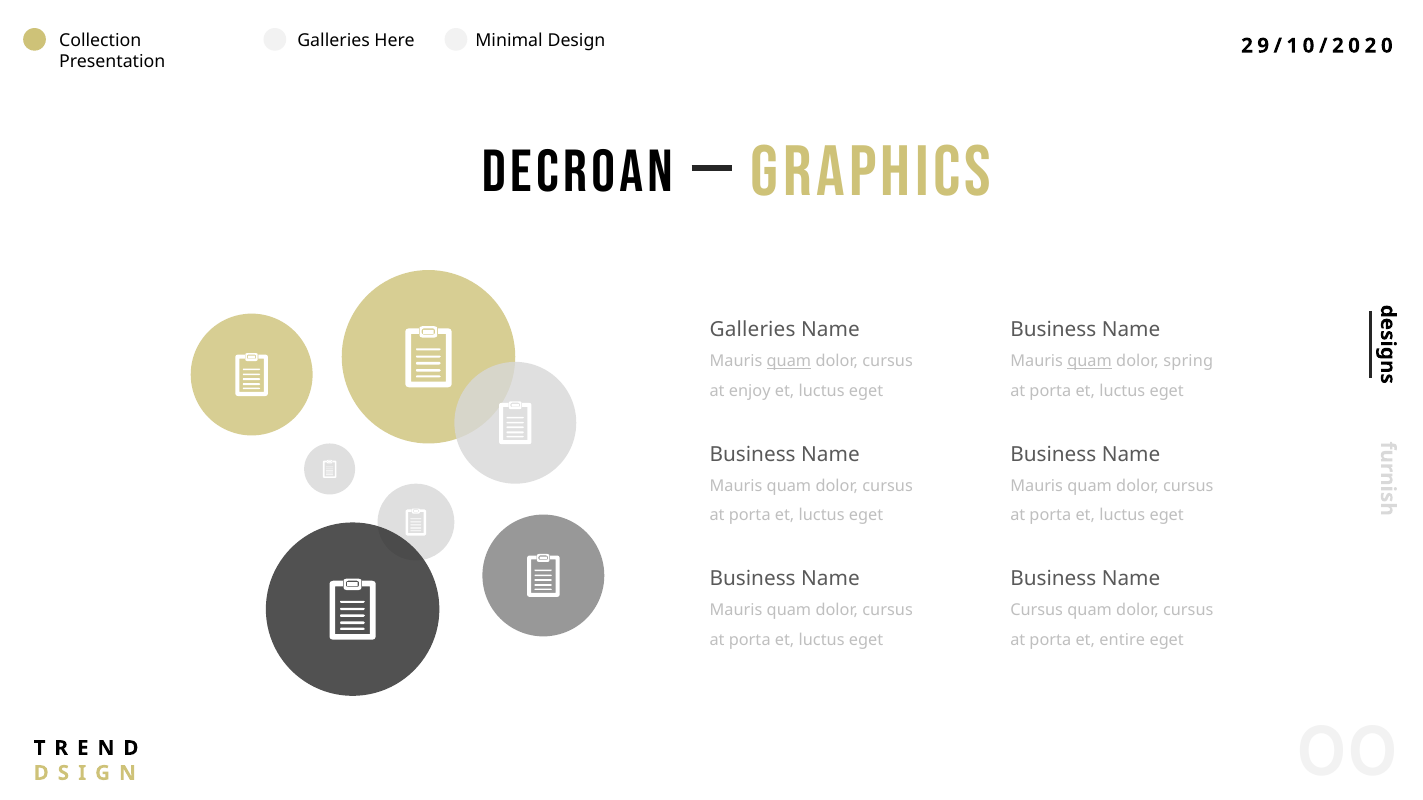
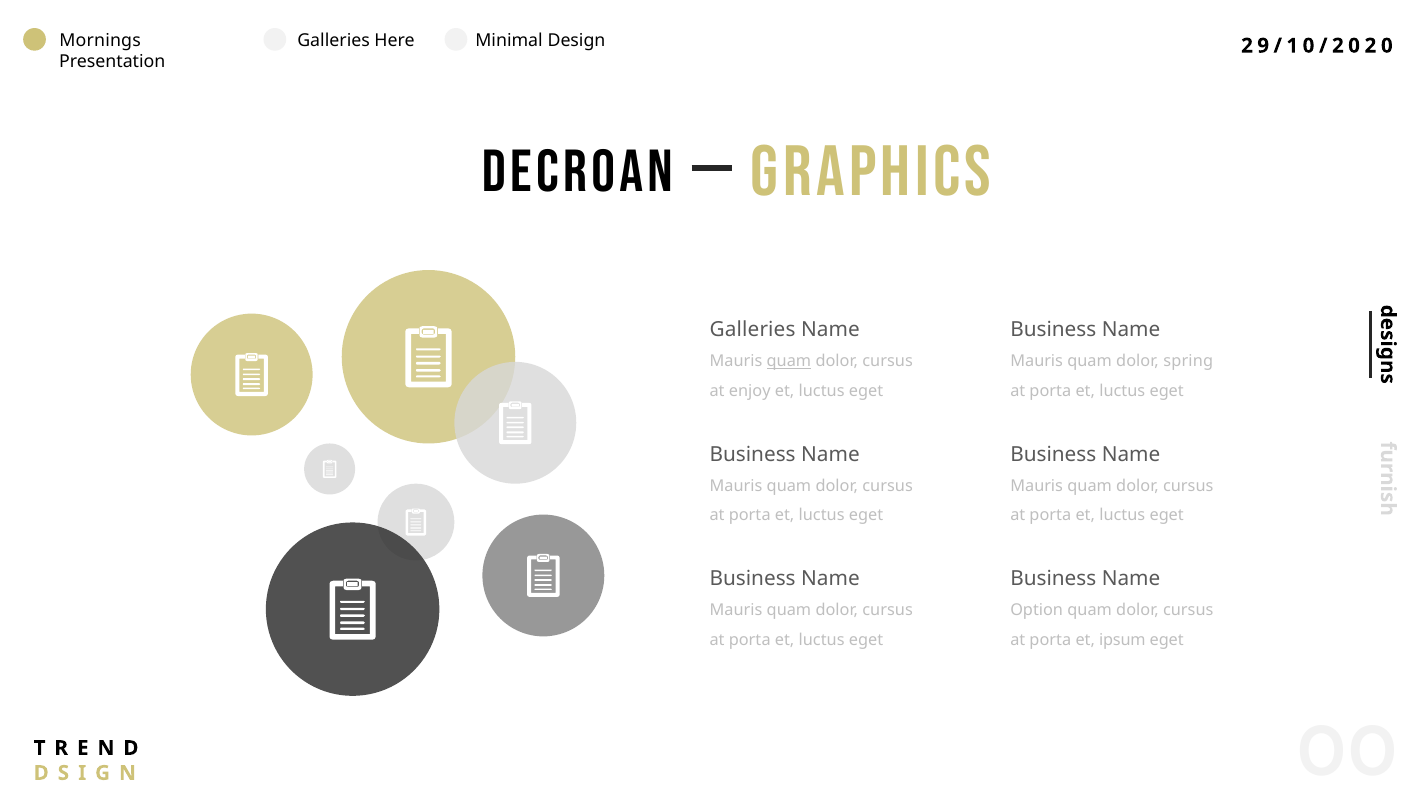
Collection: Collection -> Mornings
quam at (1090, 362) underline: present -> none
Cursus at (1037, 611): Cursus -> Option
entire: entire -> ipsum
